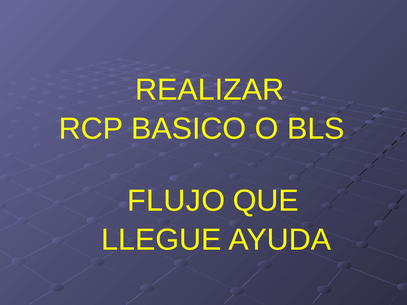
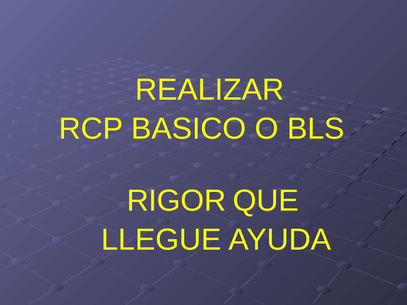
FLUJO: FLUJO -> RIGOR
